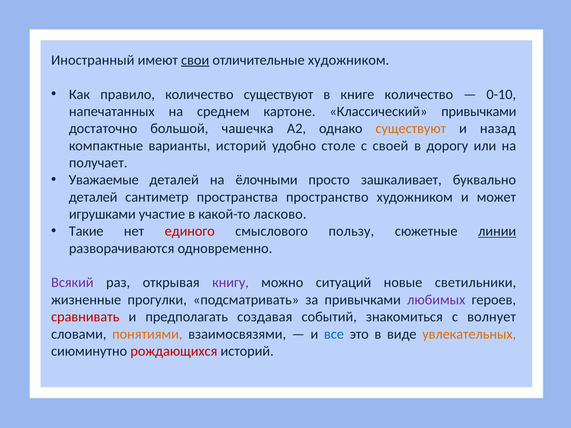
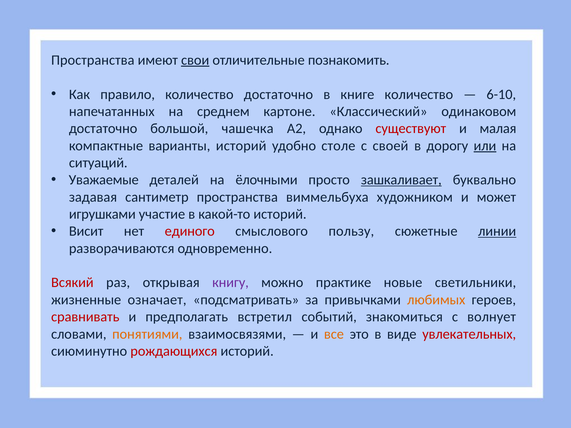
Иностранный at (93, 60): Иностранный -> Пространства
отличительные художником: художником -> познакомить
количество существуют: существуют -> достаточно
0-10: 0-10 -> 6-10
Классический привычками: привычками -> одинаковом
существуют at (411, 129) colour: orange -> red
назад: назад -> малая
или underline: none -> present
получает: получает -> ситуаций
зашкаливает underline: none -> present
деталей at (93, 197): деталей -> задавая
пространство: пространство -> виммельбуха
какой-то ласково: ласково -> историй
Такие: Такие -> Висит
Всякий colour: purple -> red
ситуаций: ситуаций -> практике
прогулки: прогулки -> означает
любимых colour: purple -> orange
создавая: создавая -> встретил
все colour: blue -> orange
увлекательных colour: orange -> red
